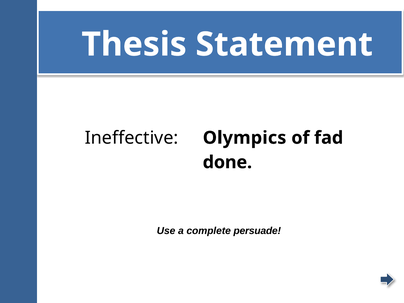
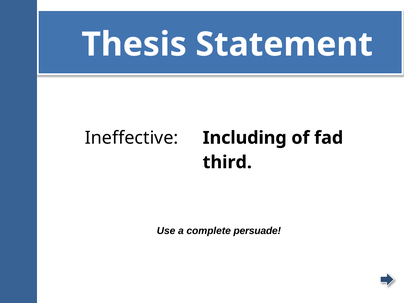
Olympics: Olympics -> Including
done: done -> third
